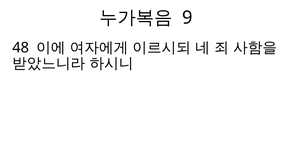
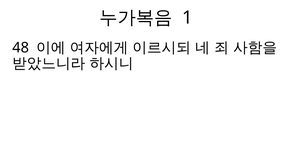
9: 9 -> 1
